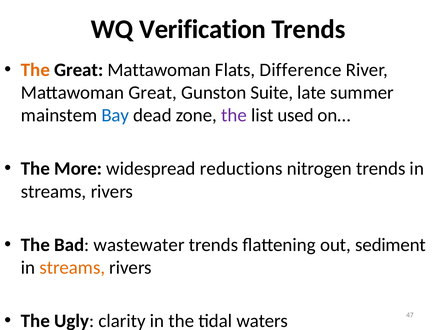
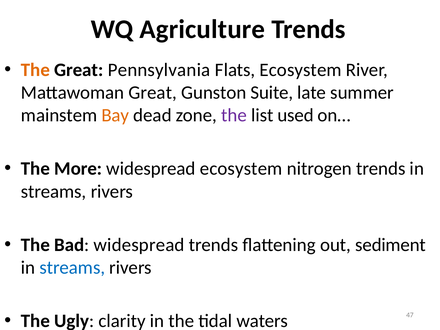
Verification: Verification -> Agriculture
Great Mattawoman: Mattawoman -> Pennsylvania
Flats Difference: Difference -> Ecosystem
Bay colour: blue -> orange
widespread reductions: reductions -> ecosystem
Bad wastewater: wastewater -> widespread
streams at (72, 268) colour: orange -> blue
